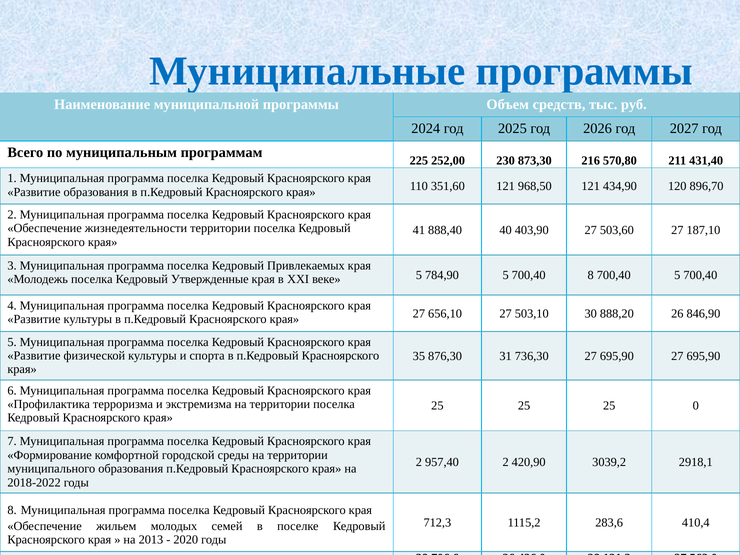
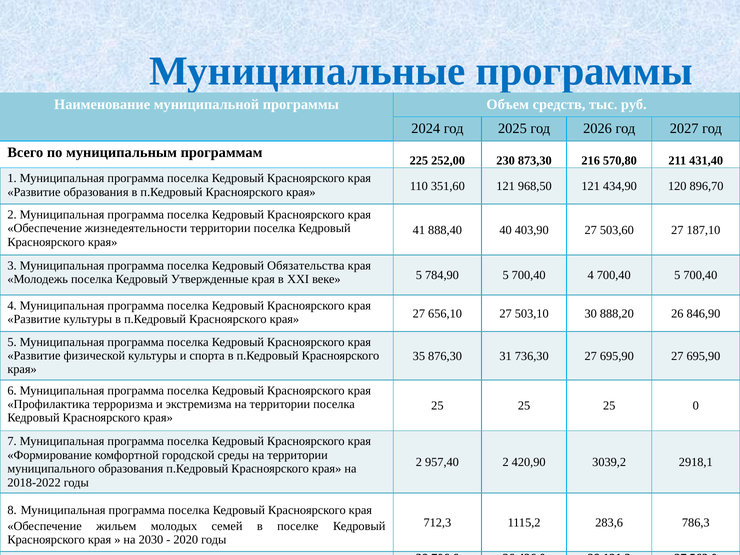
Привлекаемых: Привлекаемых -> Обязательства
784,90 5 700,40 8: 8 -> 4
410,4: 410,4 -> 786,3
2013: 2013 -> 2030
